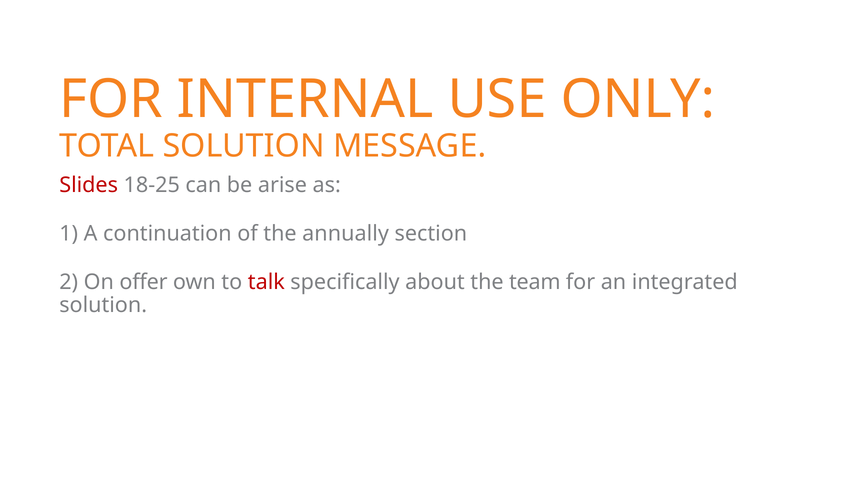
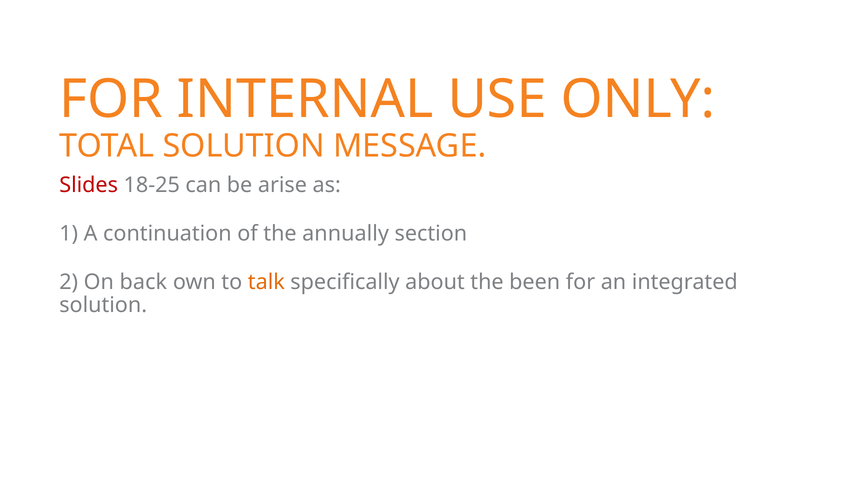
offer: offer -> back
talk colour: red -> orange
team: team -> been
